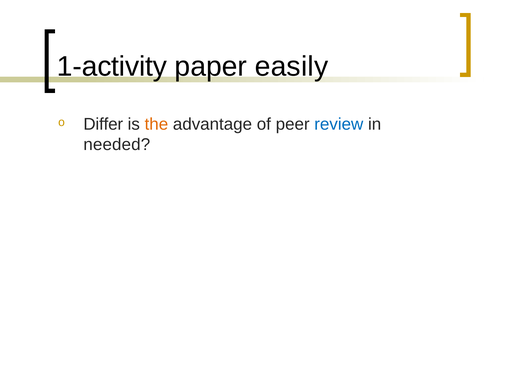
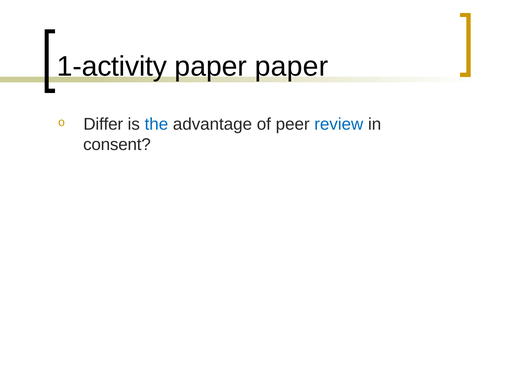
paper easily: easily -> paper
the colour: orange -> blue
needed: needed -> consent
